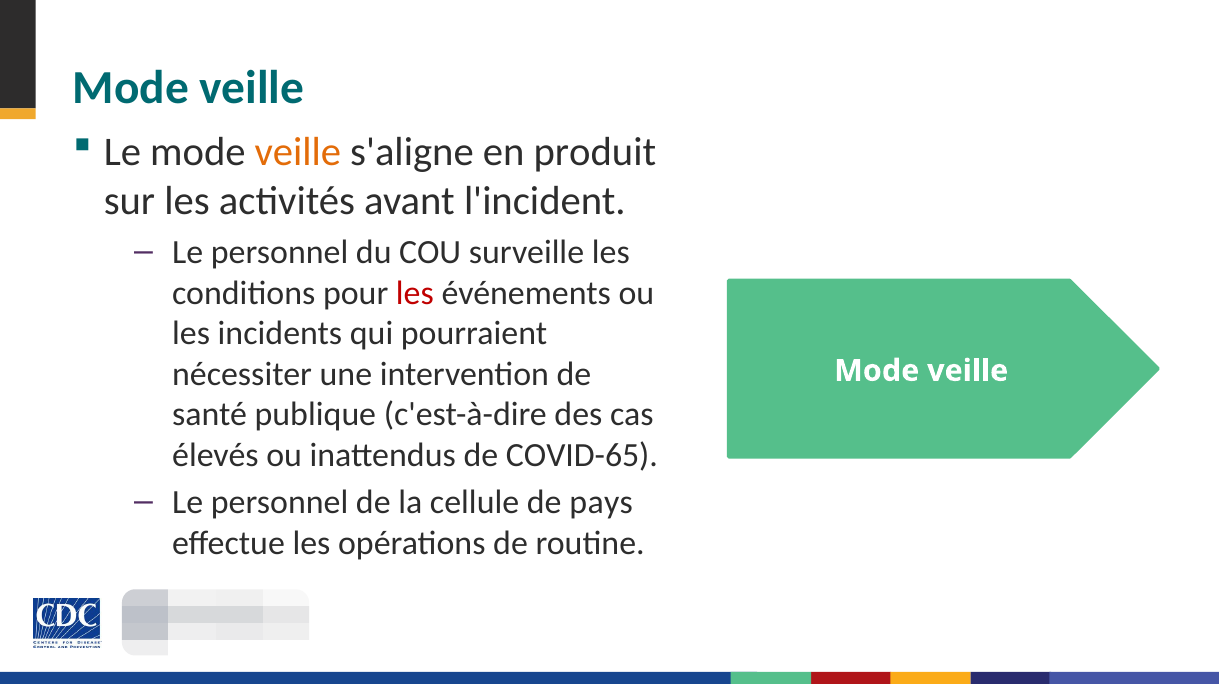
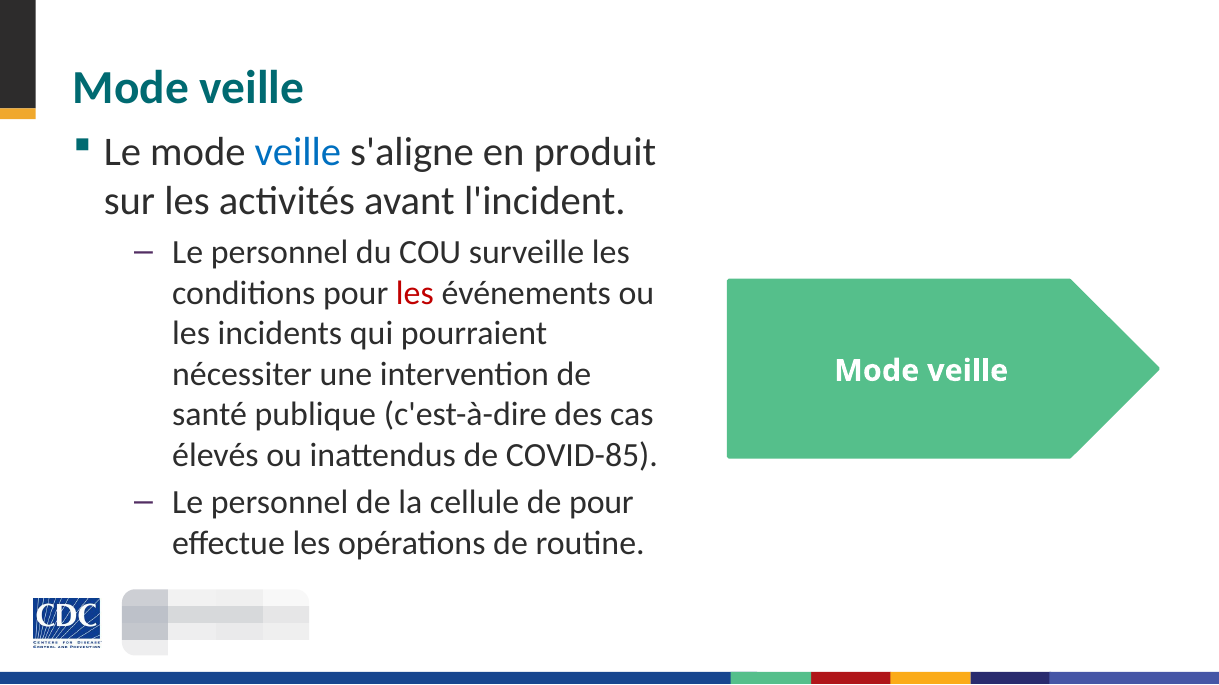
veille at (298, 153) colour: orange -> blue
COVID-65: COVID-65 -> COVID-85
de pays: pays -> pour
